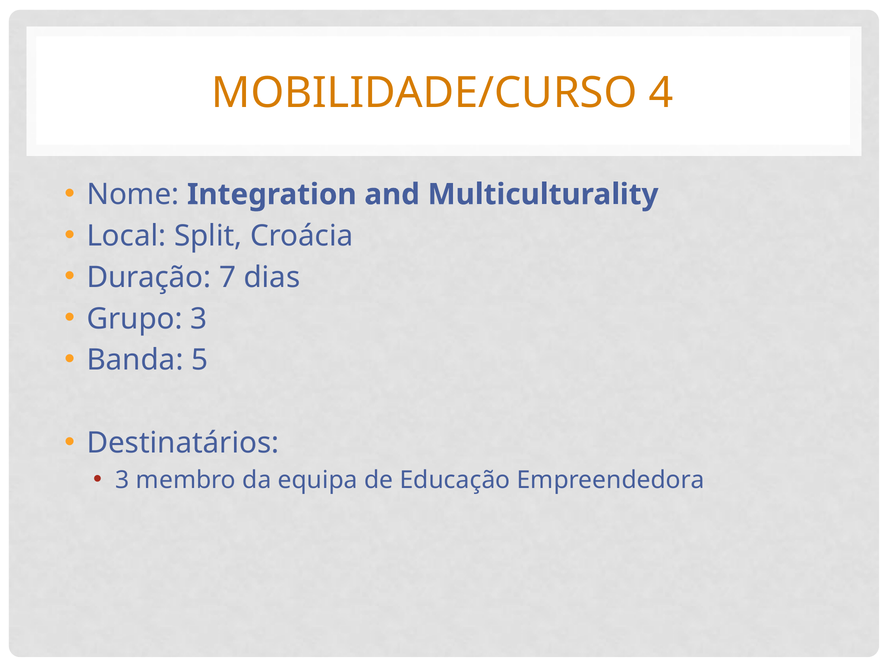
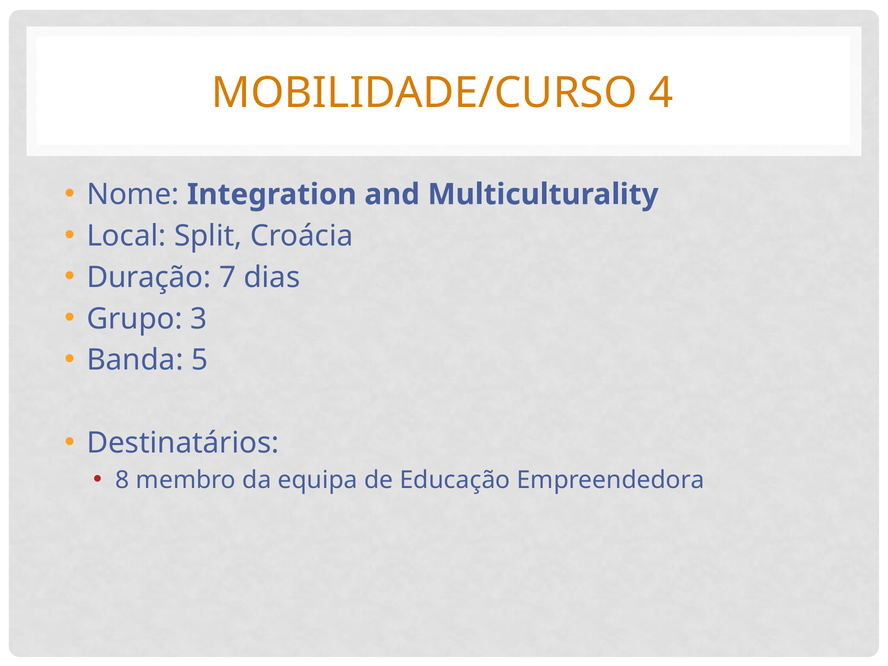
3 at (122, 480): 3 -> 8
